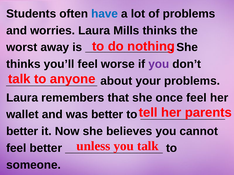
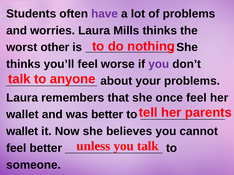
have colour: blue -> purple
away: away -> other
better at (22, 132): better -> wallet
